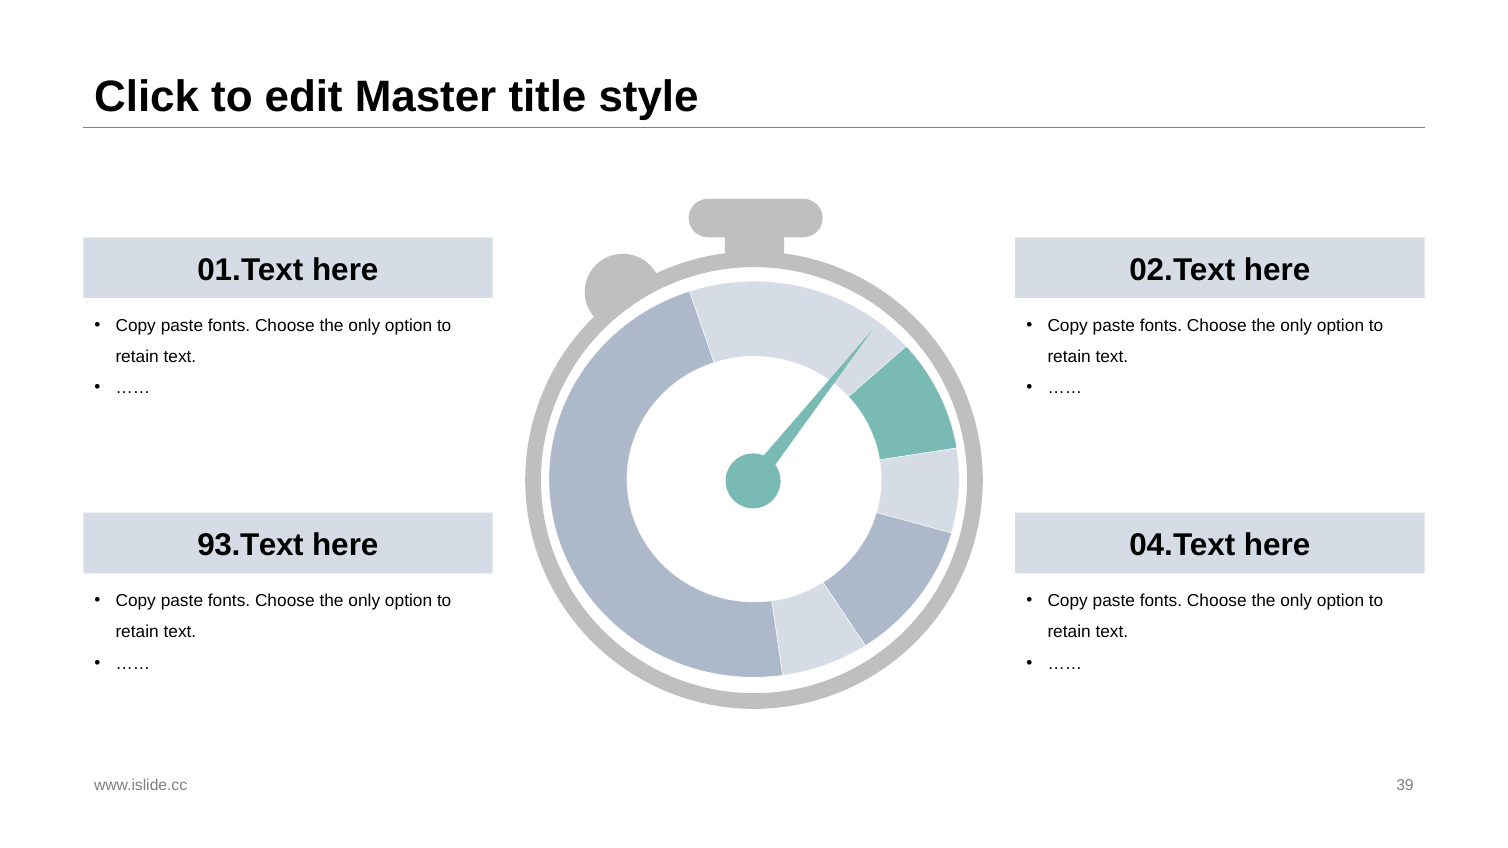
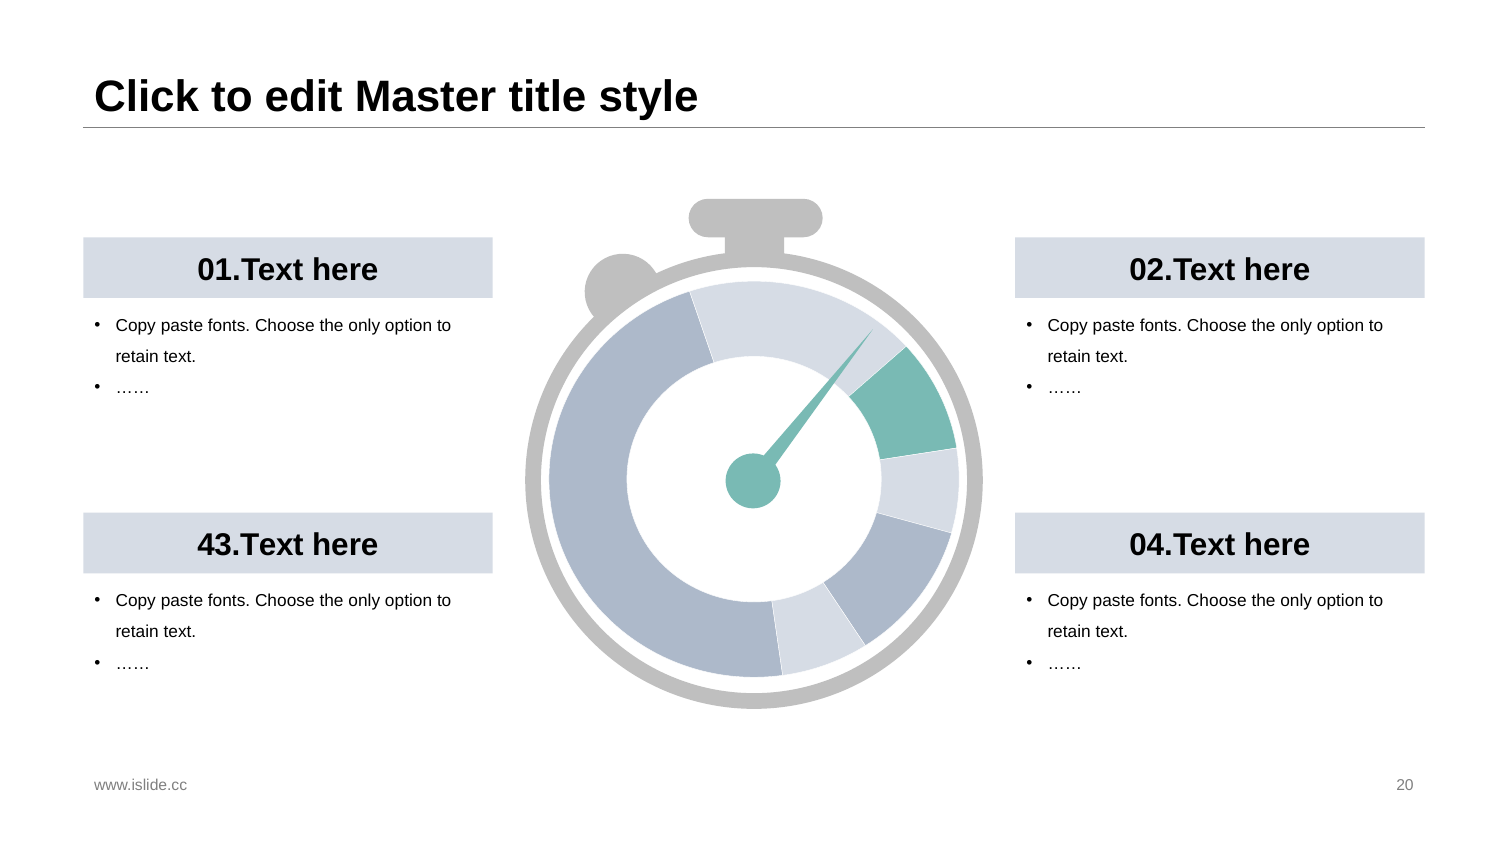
93.Text: 93.Text -> 43.Text
39: 39 -> 20
